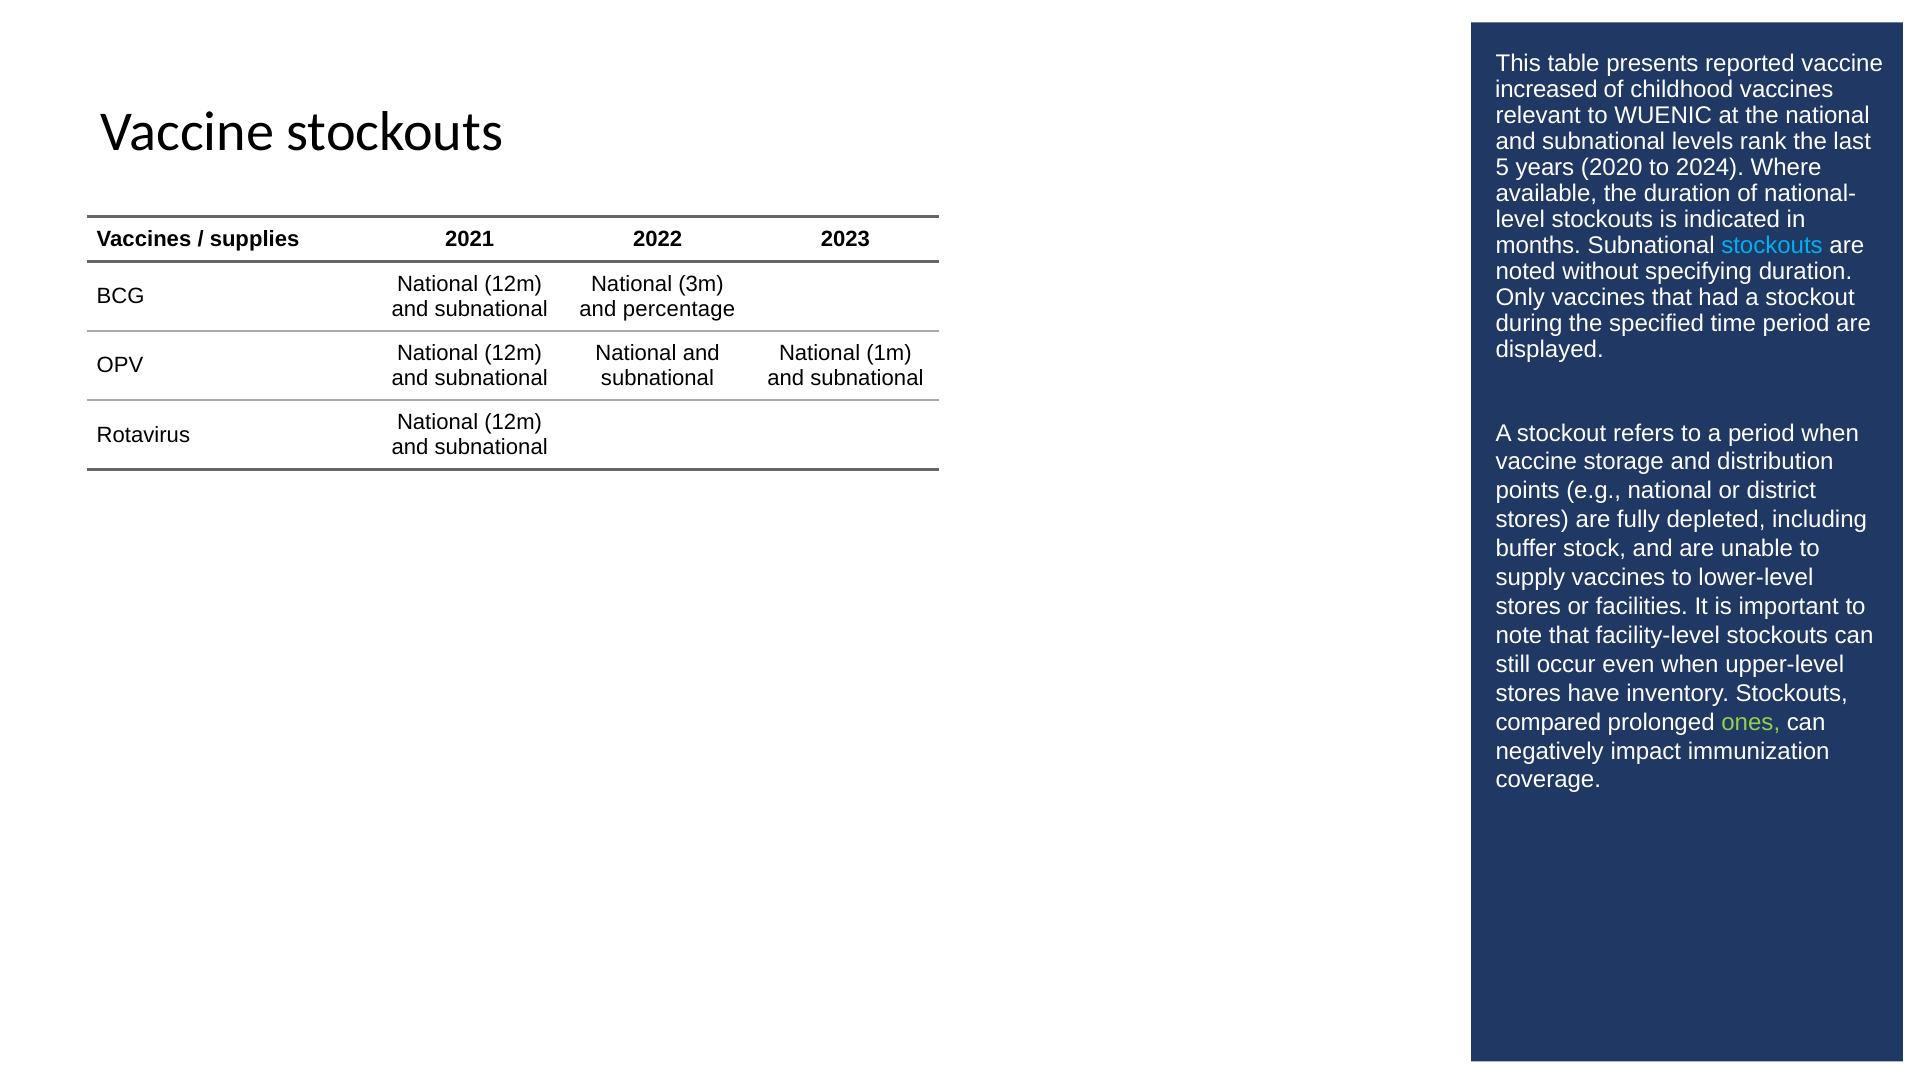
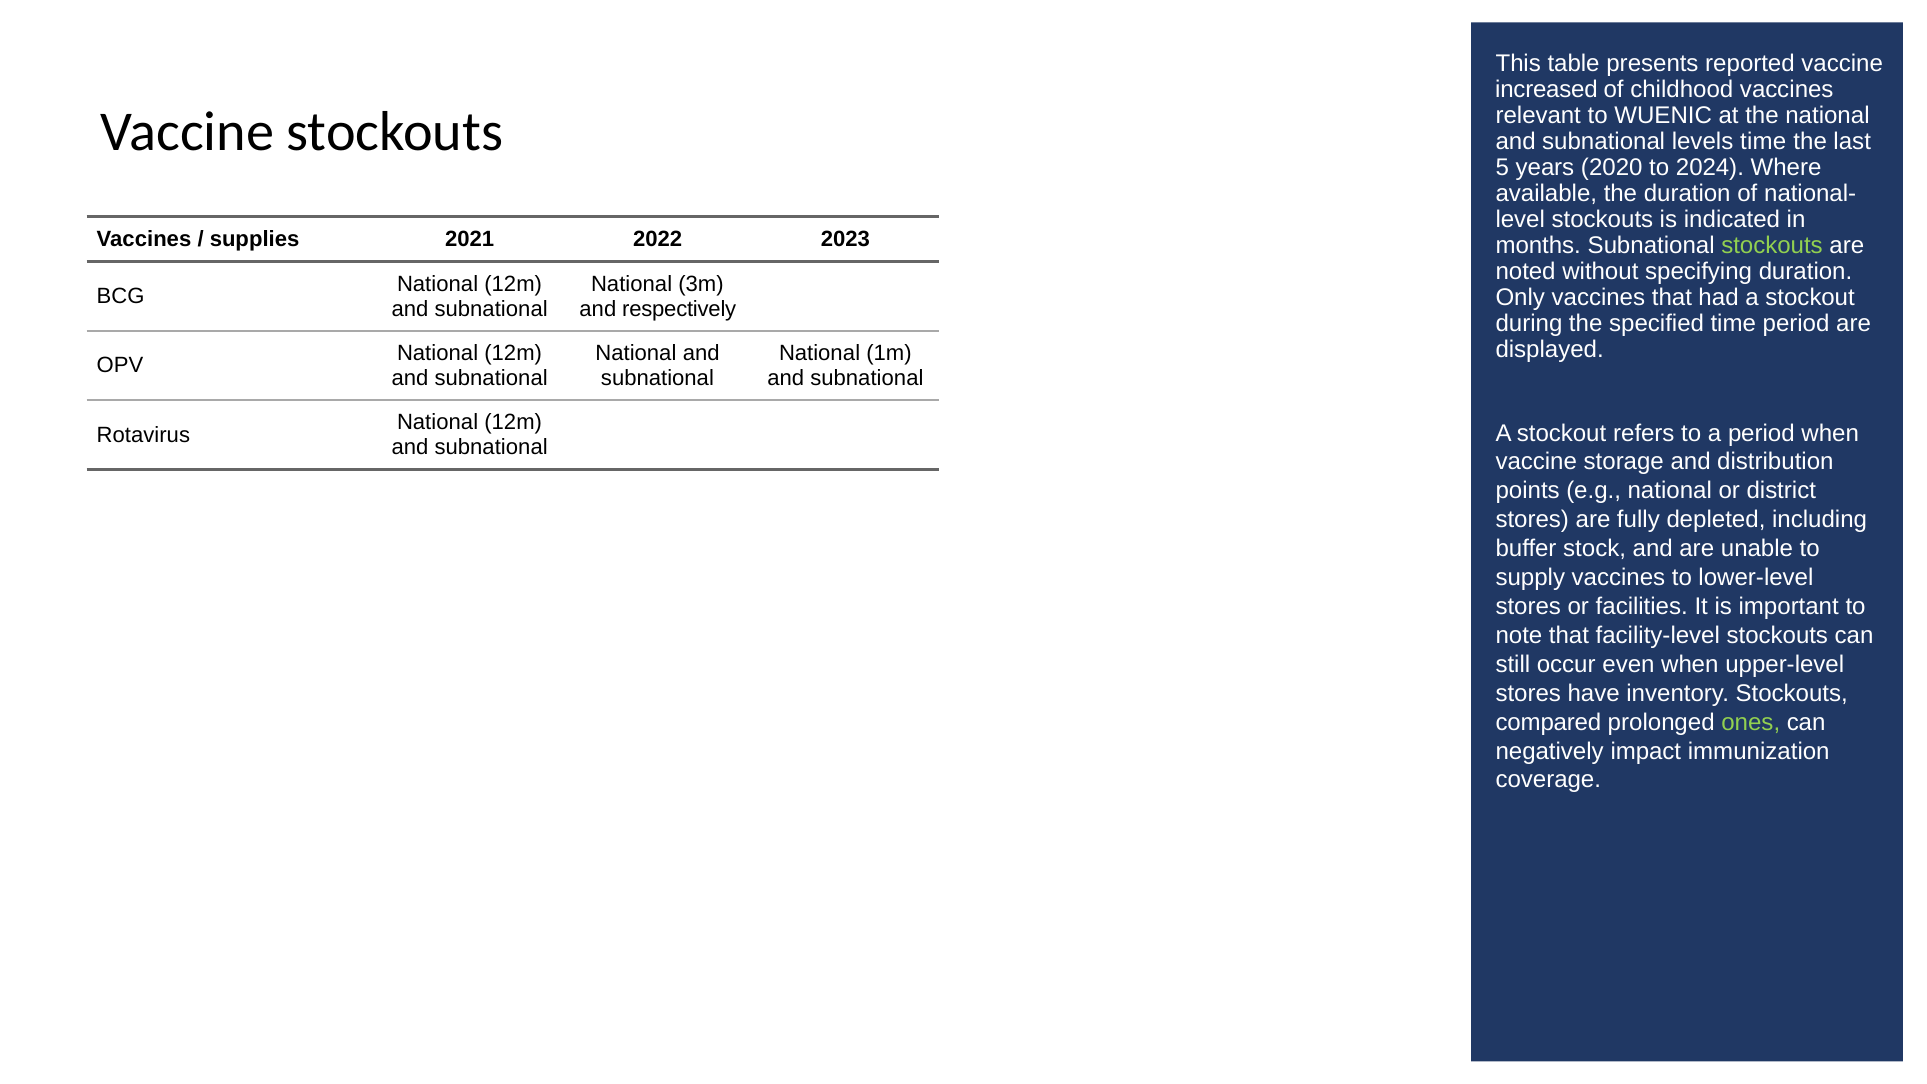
levels rank: rank -> time
stockouts at (1772, 245) colour: light blue -> light green
percentage: percentage -> respectively
